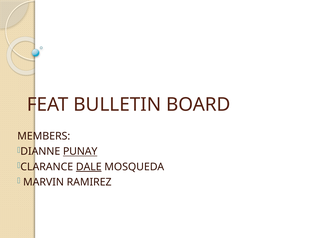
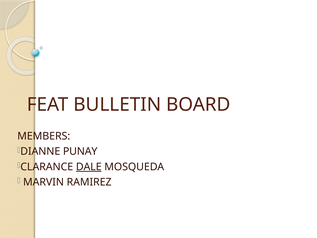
PUNAY underline: present -> none
